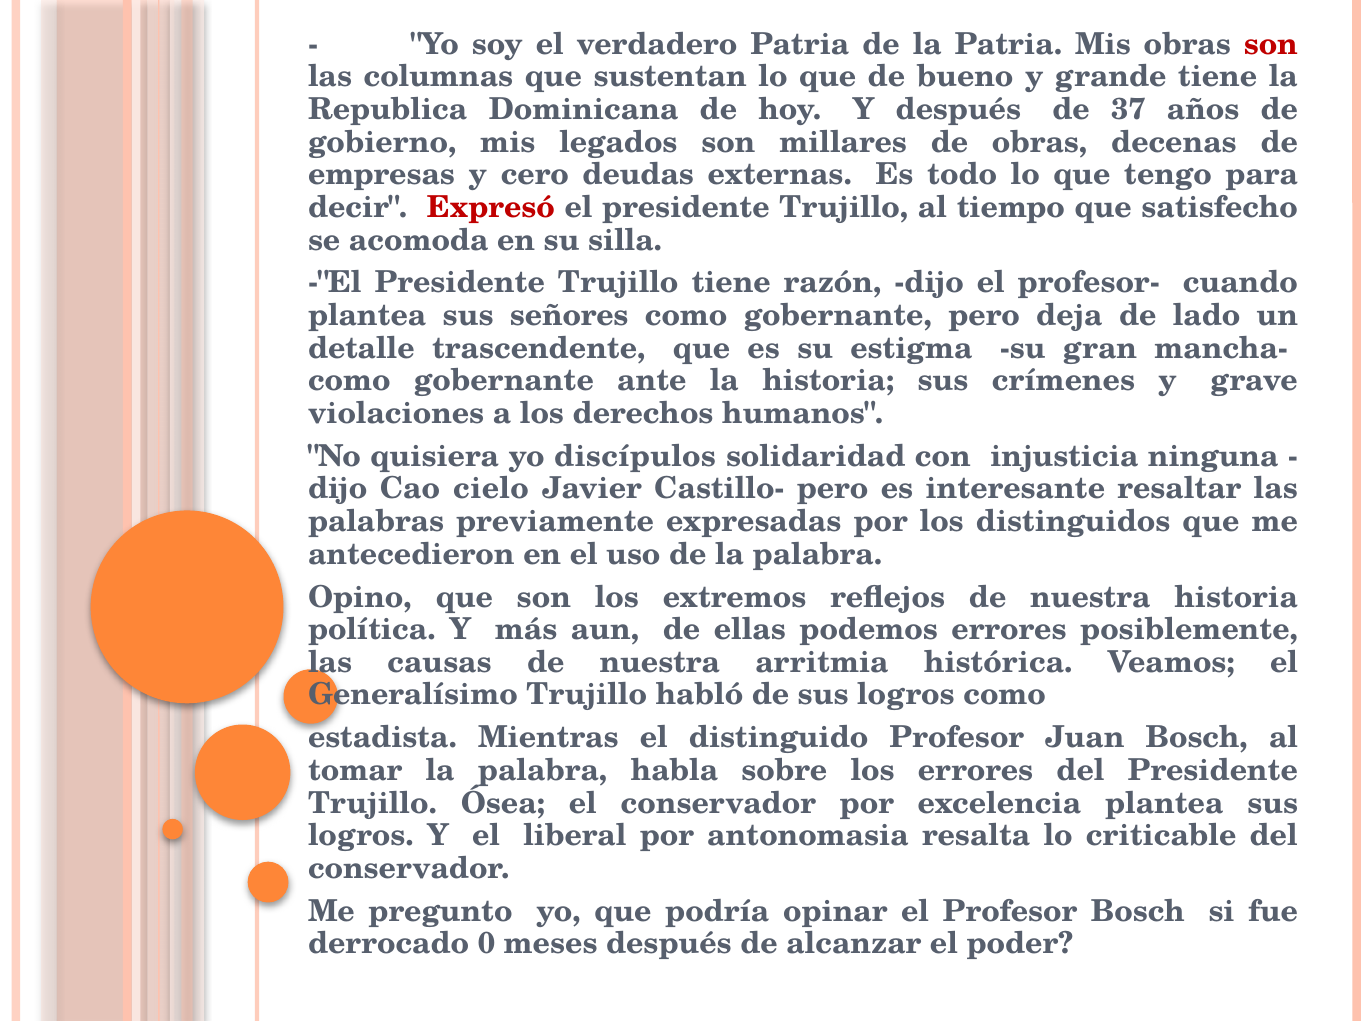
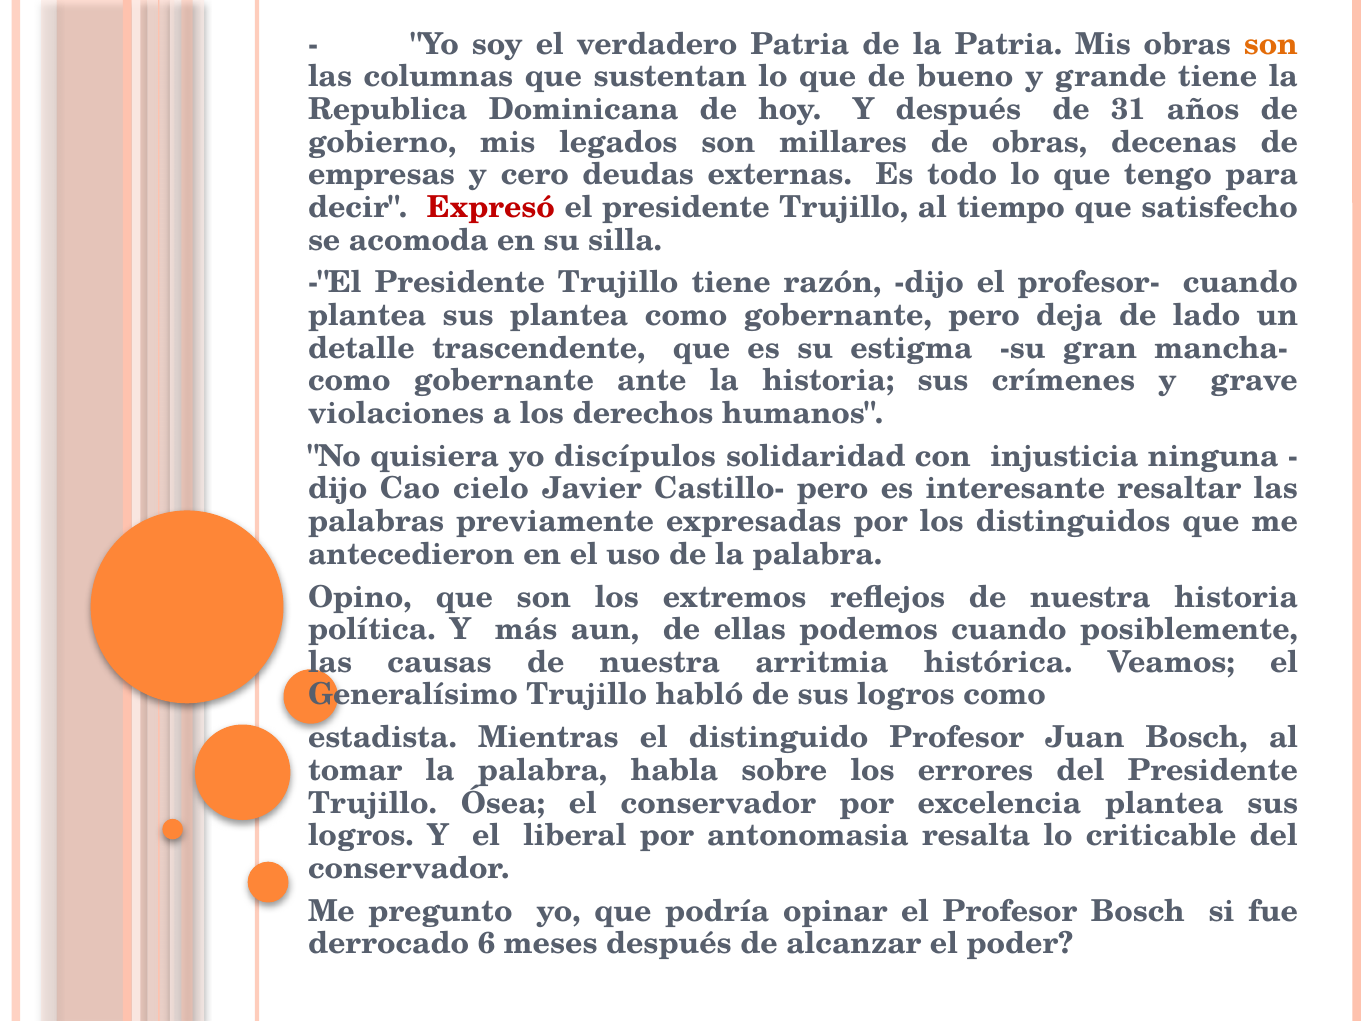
son at (1271, 44) colour: red -> orange
37: 37 -> 31
sus señores: señores -> plantea
podemos errores: errores -> cuando
0: 0 -> 6
